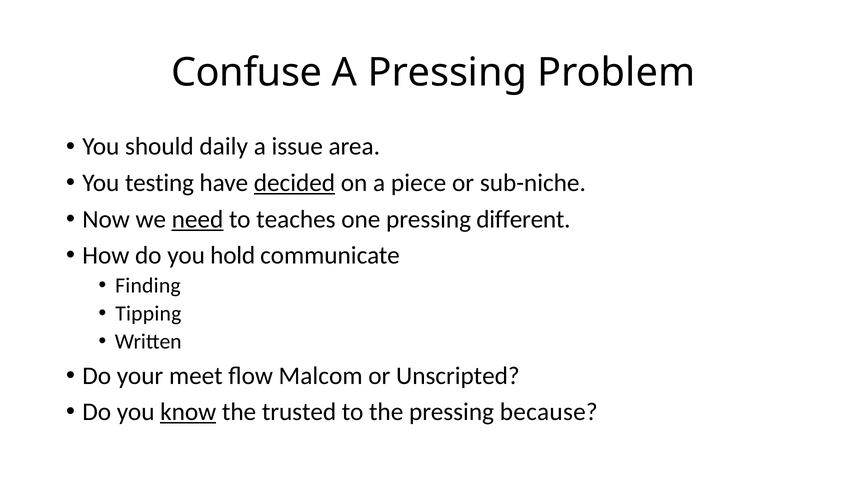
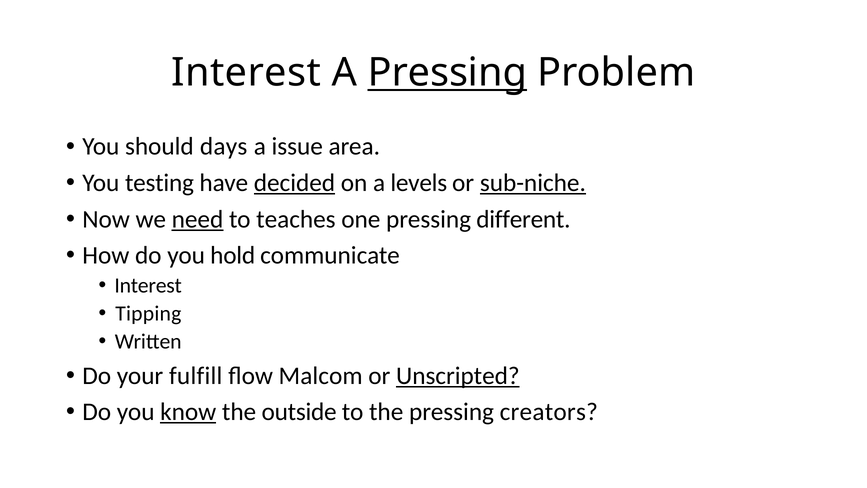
Confuse at (247, 73): Confuse -> Interest
Pressing at (447, 73) underline: none -> present
daily: daily -> days
piece: piece -> levels
sub-niche underline: none -> present
Finding at (148, 285): Finding -> Interest
meet: meet -> fulfill
Unscripted underline: none -> present
trusted: trusted -> outside
because: because -> creators
